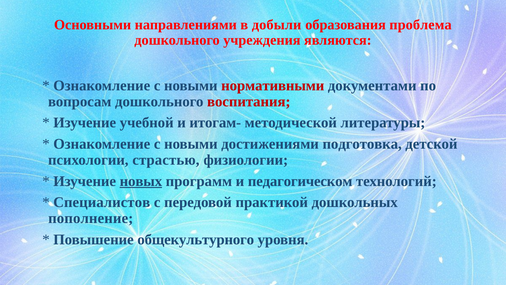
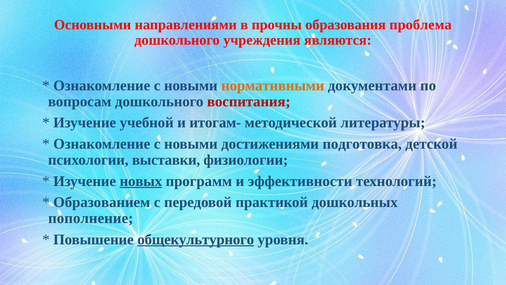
добыли: добыли -> прочны
нормативными colour: red -> orange
страстью: страстью -> выставки
педагогическом: педагогическом -> эффективности
Специалистов: Специалистов -> Образованием
общекультурного underline: none -> present
